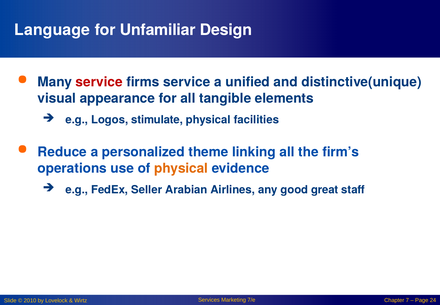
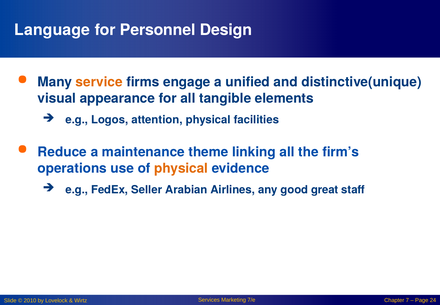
Unfamiliar: Unfamiliar -> Personnel
service at (99, 82) colour: red -> orange
firms service: service -> engage
stimulate: stimulate -> attention
personalized: personalized -> maintenance
